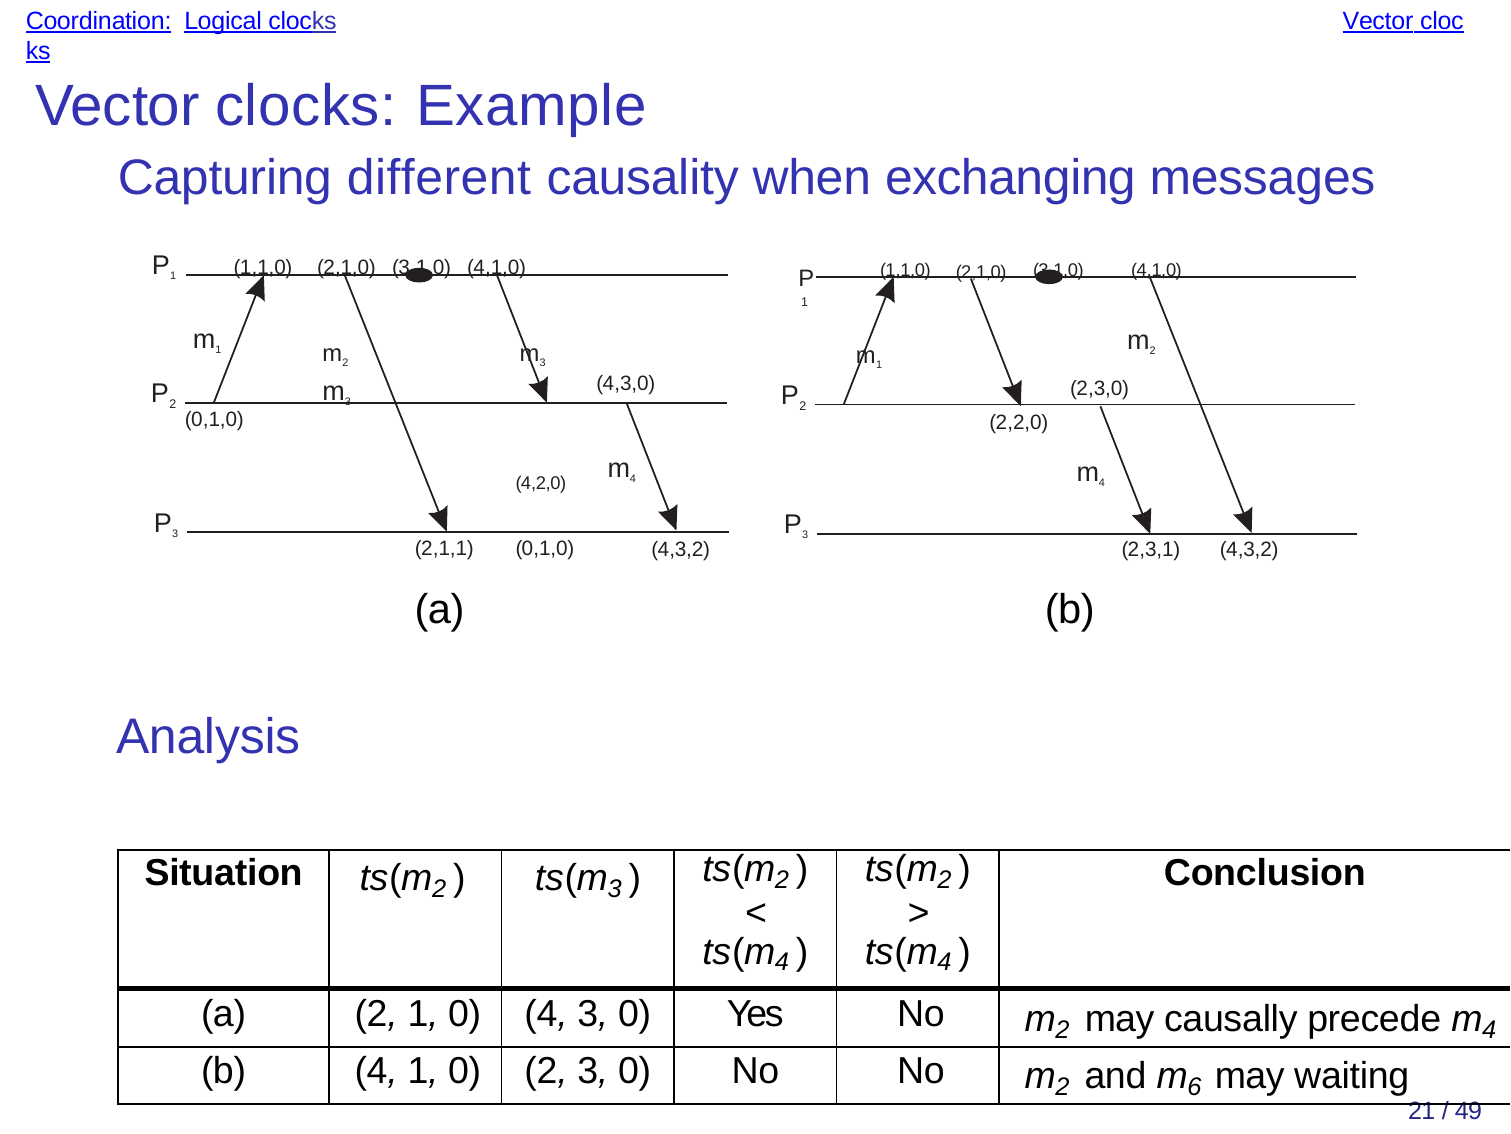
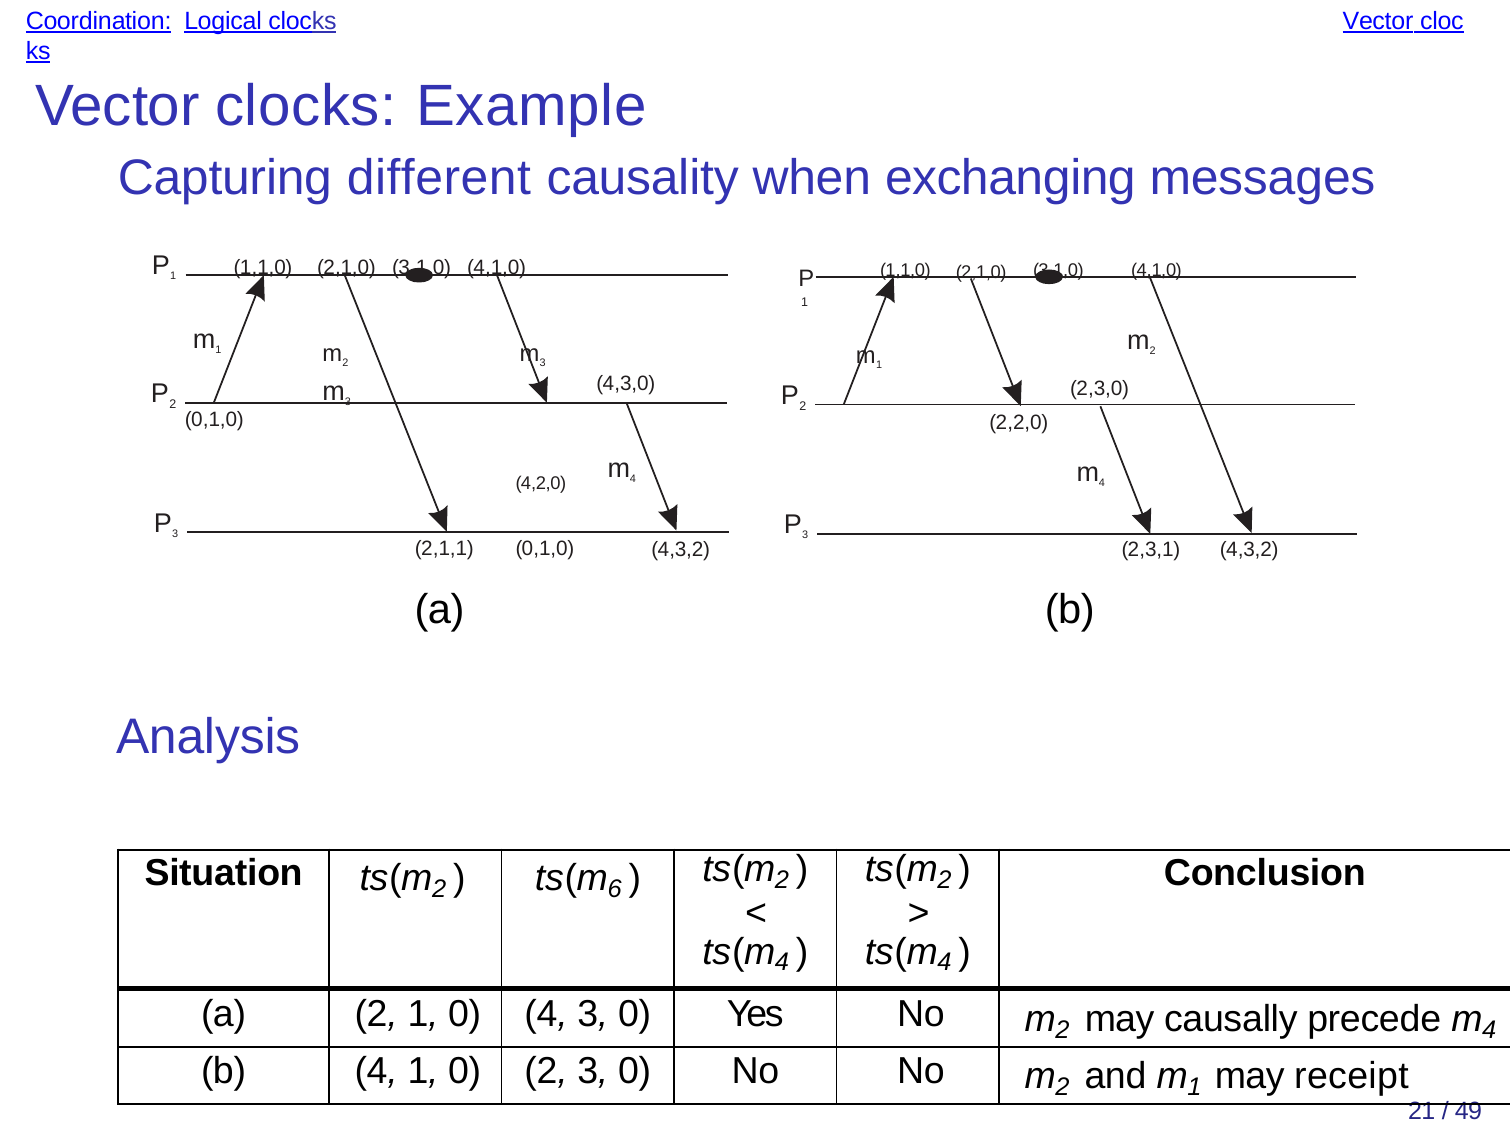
3 at (615, 889): 3 -> 6
6 at (1195, 1087): 6 -> 1
waiting: waiting -> receipt
